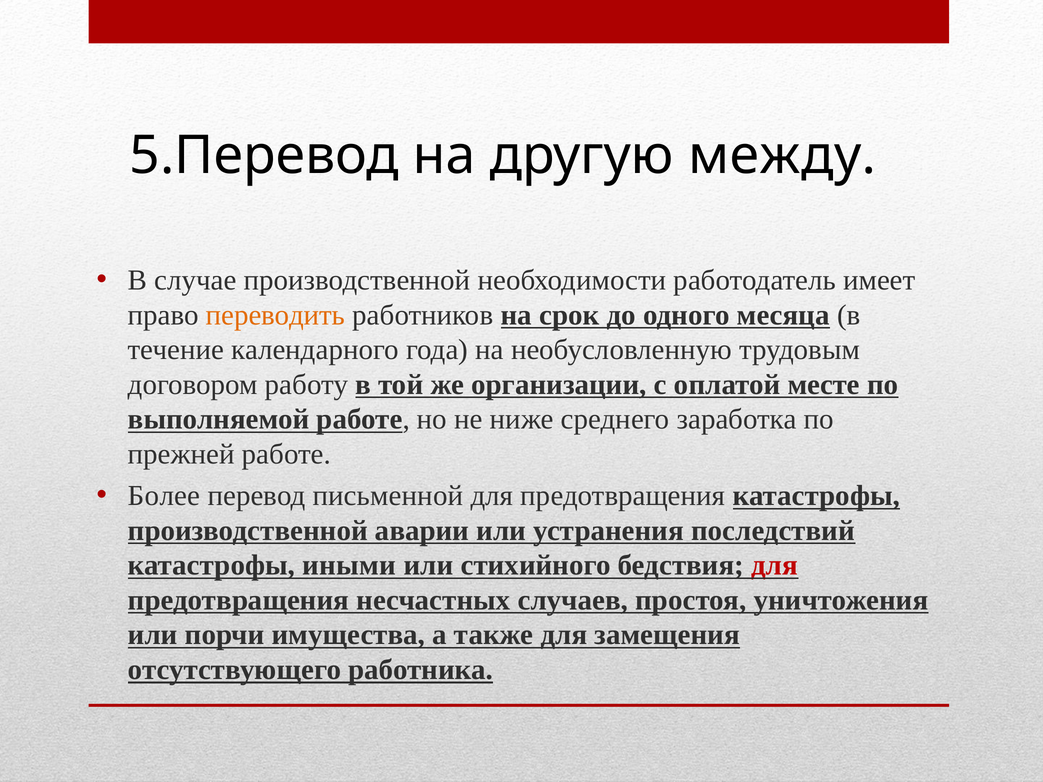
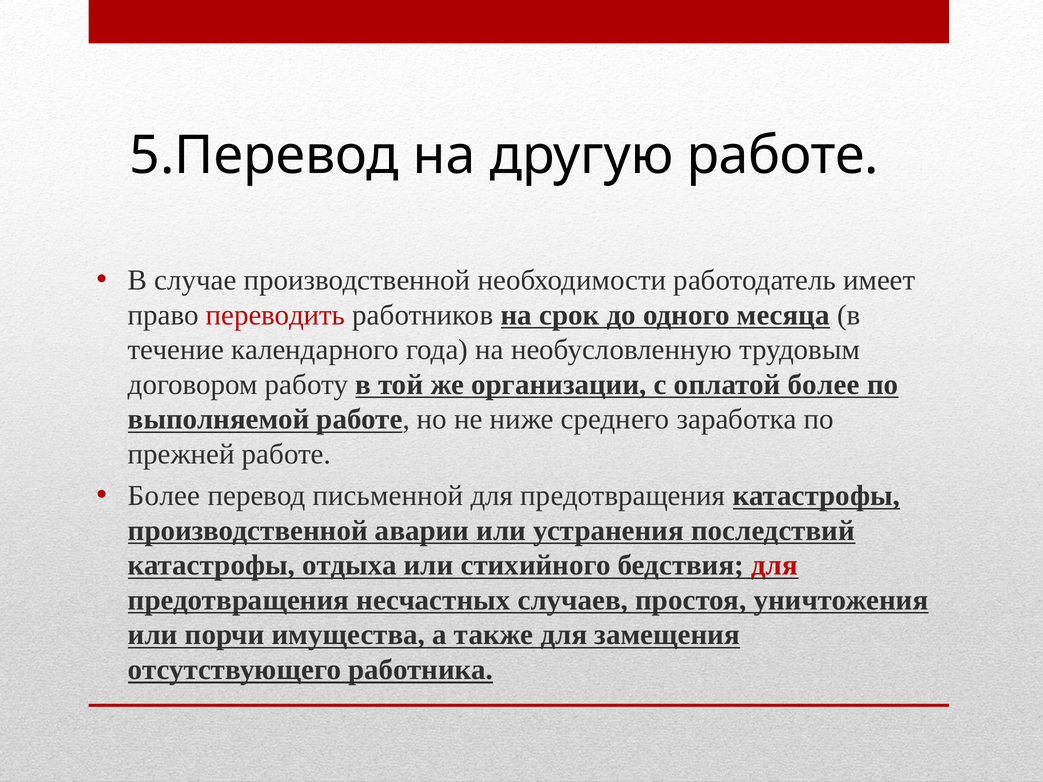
другую между: между -> работе
переводить colour: orange -> red
оплатой месте: месте -> более
иными: иными -> отдыха
